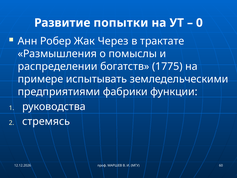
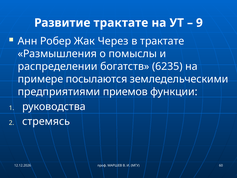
Развитие попытки: попытки -> трактате
0: 0 -> 9
1775: 1775 -> 6235
испытывать: испытывать -> посылаются
фабрики: фабрики -> приемов
